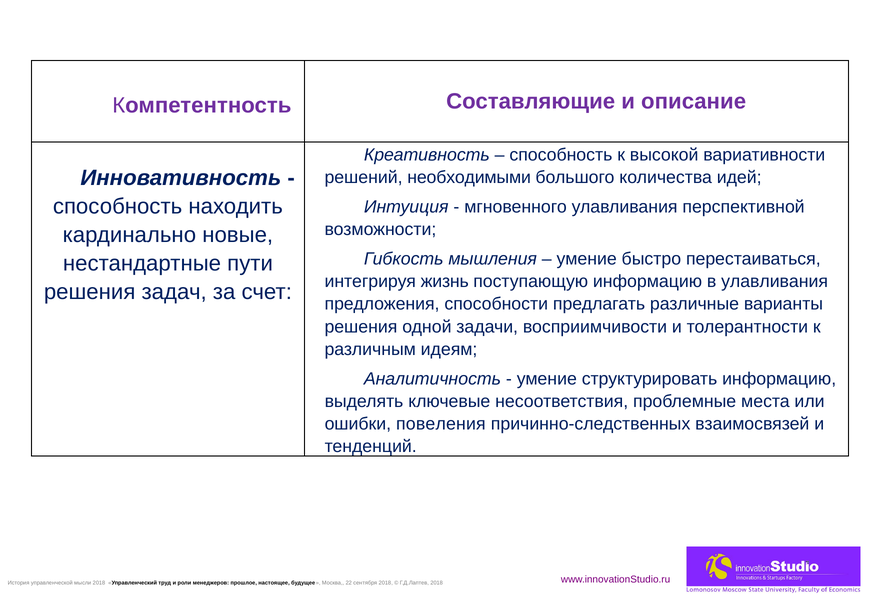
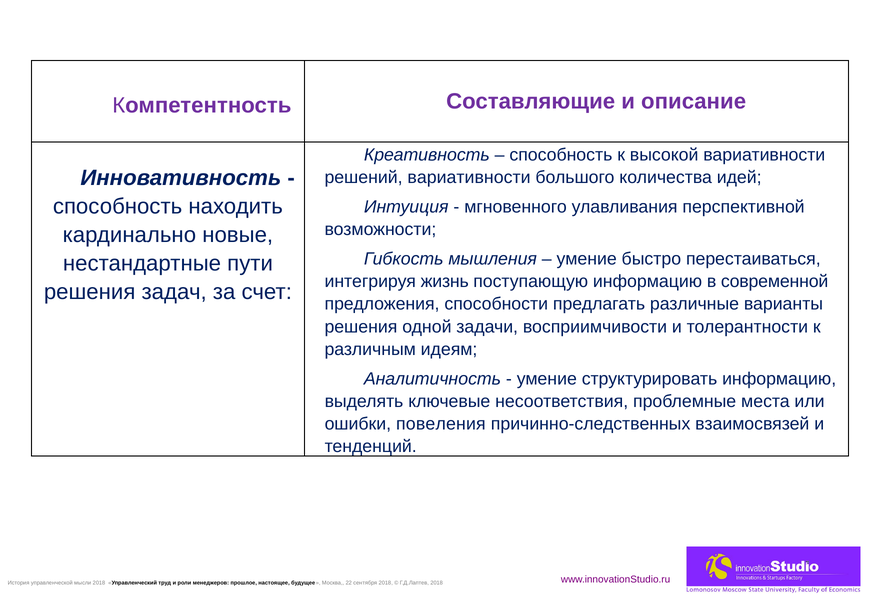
решений необходимыми: необходимыми -> вариативности
в улавливания: улавливания -> современной
